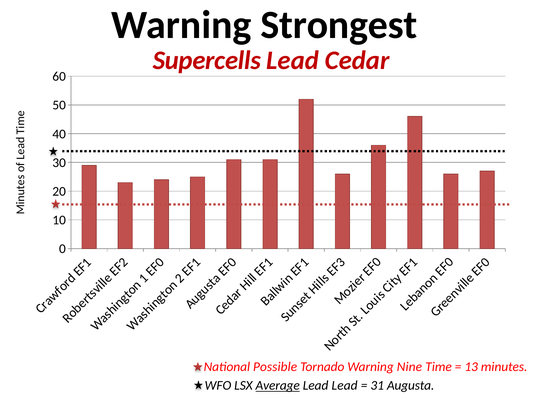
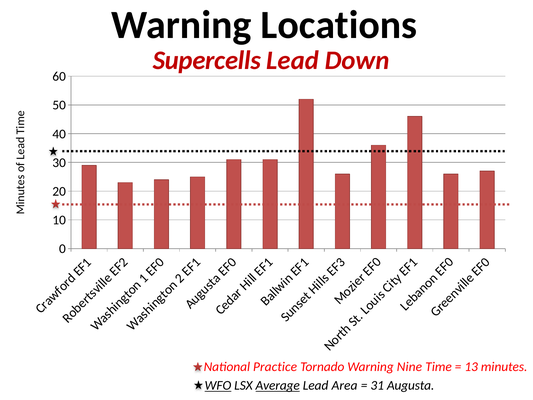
Strongest: Strongest -> Locations
Cedar: Cedar -> Down
Possible: Possible -> Practice
WFO underline: none -> present
Lead Lead: Lead -> Area
